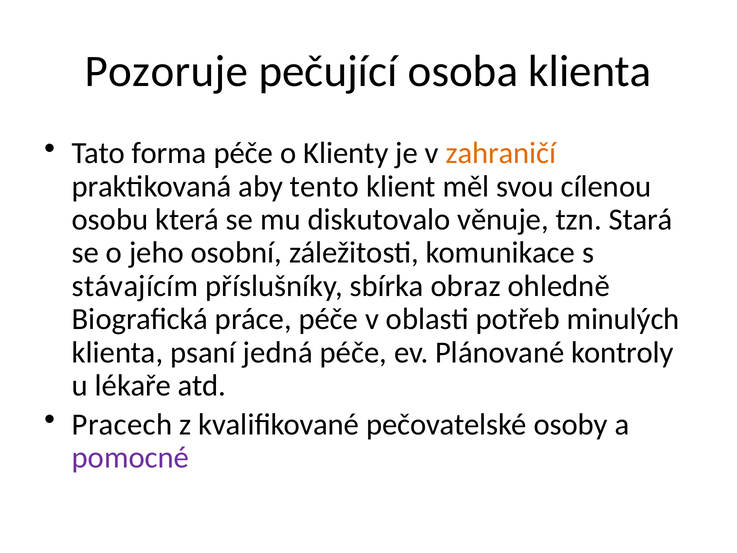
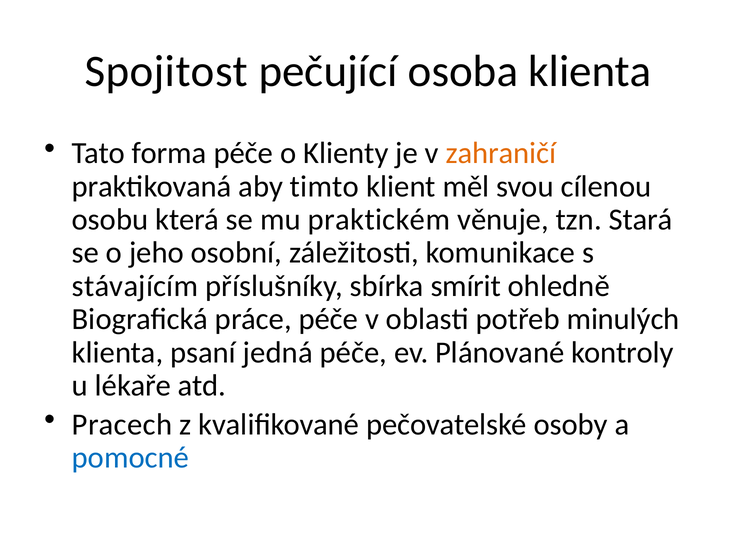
Pozoruje: Pozoruje -> Spojitost
tento: tento -> timto
diskutovalo: diskutovalo -> praktickém
obraz: obraz -> smírit
pomocné colour: purple -> blue
